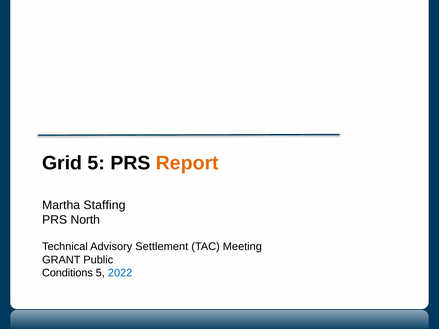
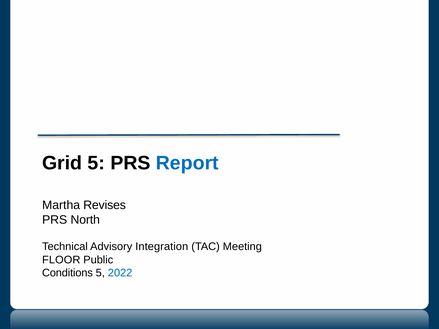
Report colour: orange -> blue
Staffing: Staffing -> Revises
Settlement: Settlement -> Integration
GRANT: GRANT -> FLOOR
